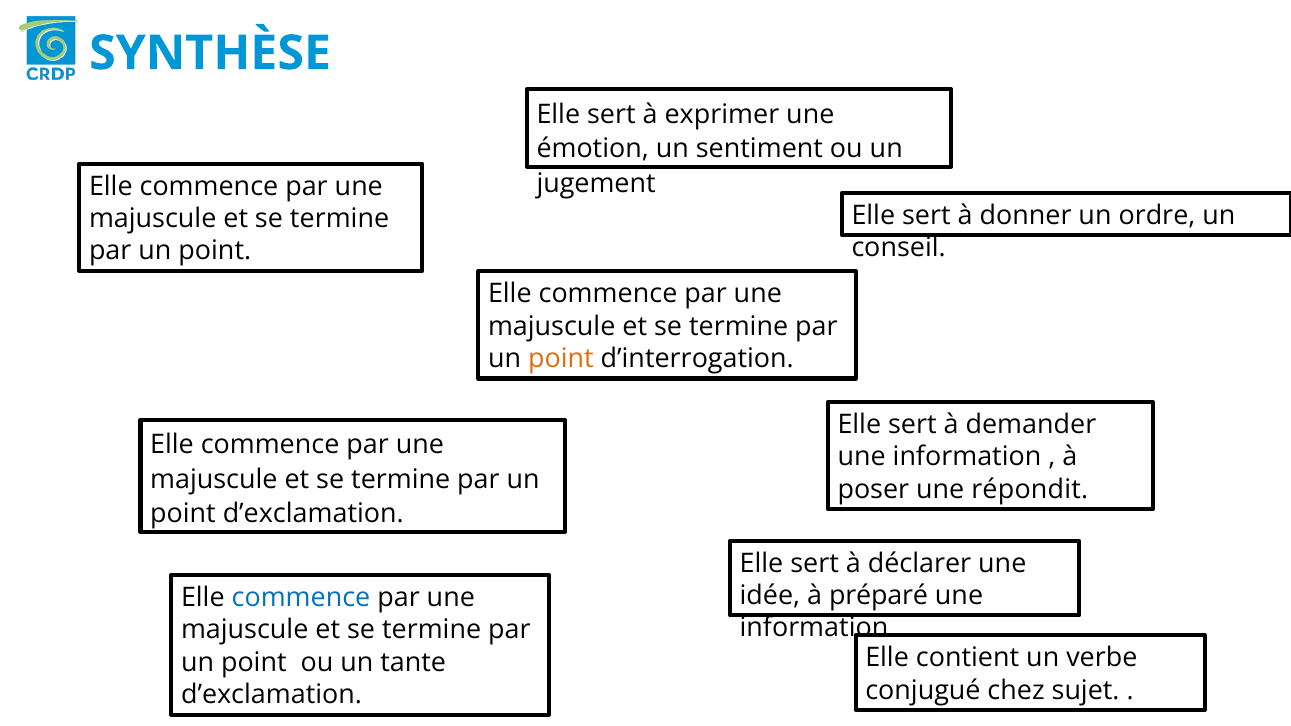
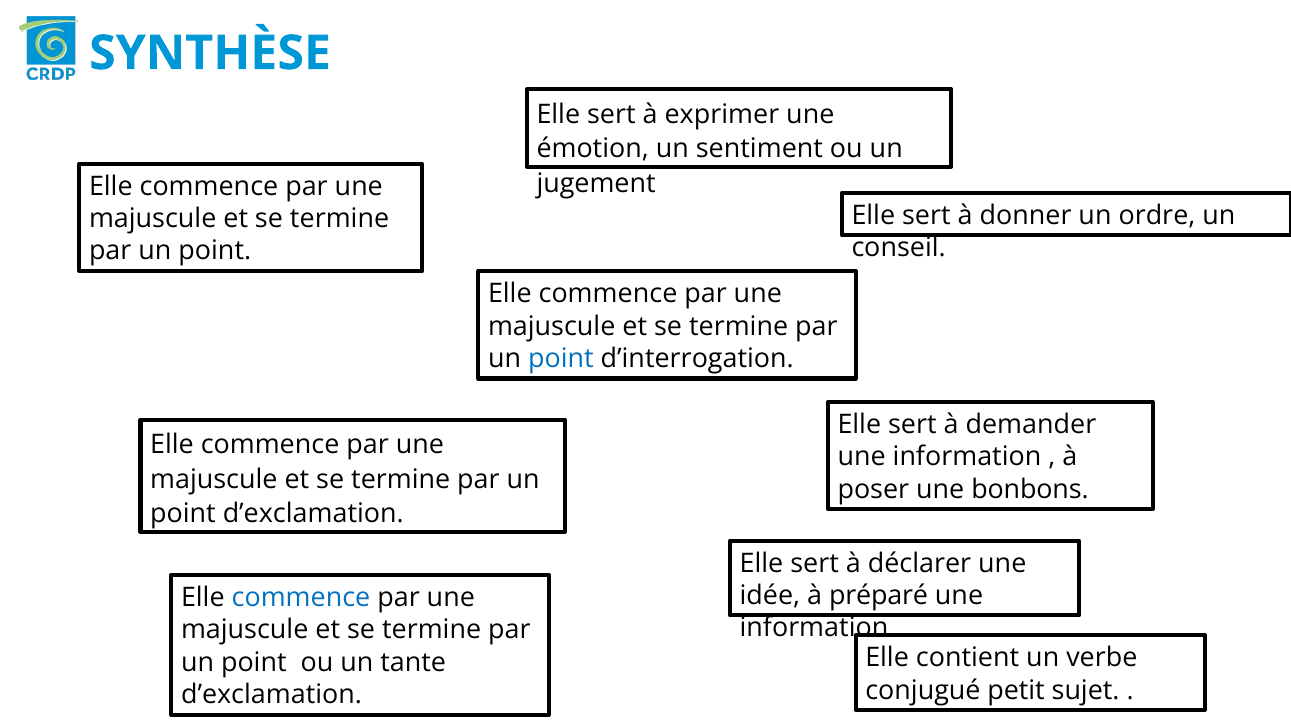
point at (561, 359) colour: orange -> blue
répondit: répondit -> bonbons
chez: chez -> petit
